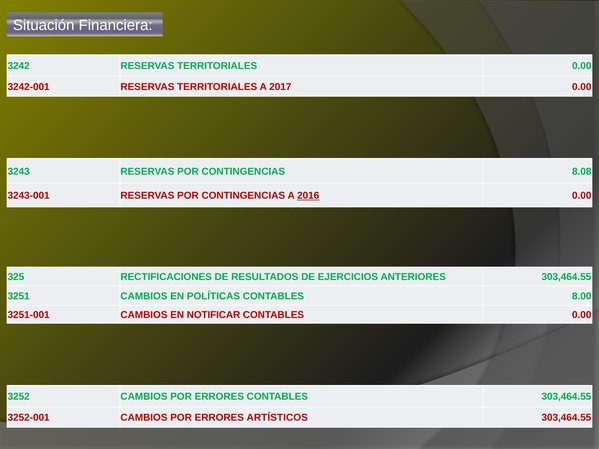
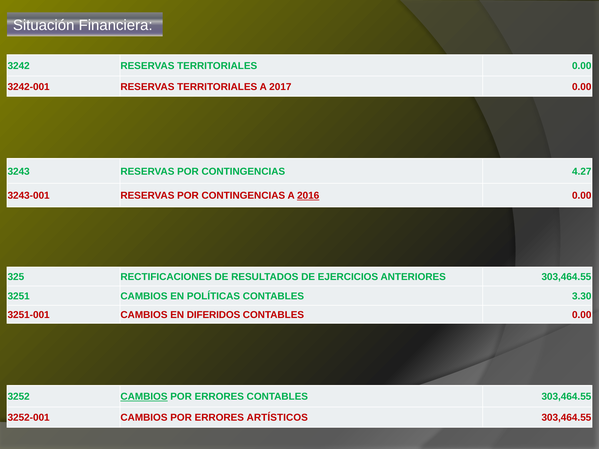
8.08: 8.08 -> 4.27
8.00: 8.00 -> 3.30
NOTIFICAR: NOTIFICAR -> DIFERIDOS
CAMBIOS at (144, 397) underline: none -> present
